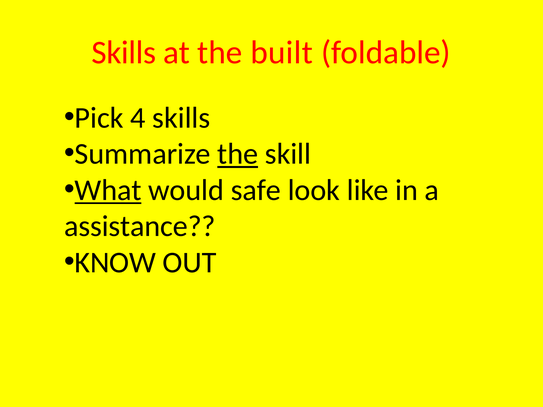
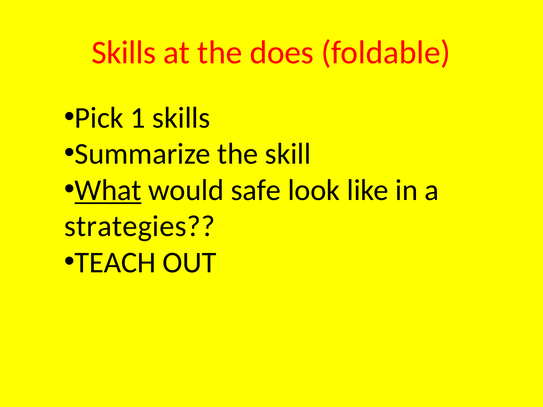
built: built -> does
4: 4 -> 1
the at (238, 154) underline: present -> none
assistance: assistance -> strategies
KNOW: KNOW -> TEACH
